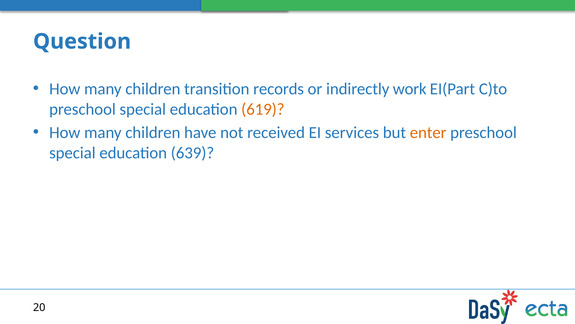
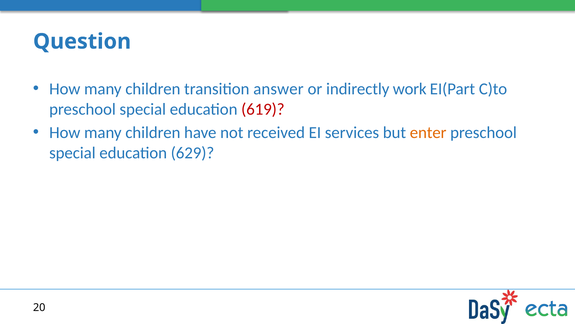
records: records -> answer
619 colour: orange -> red
639: 639 -> 629
